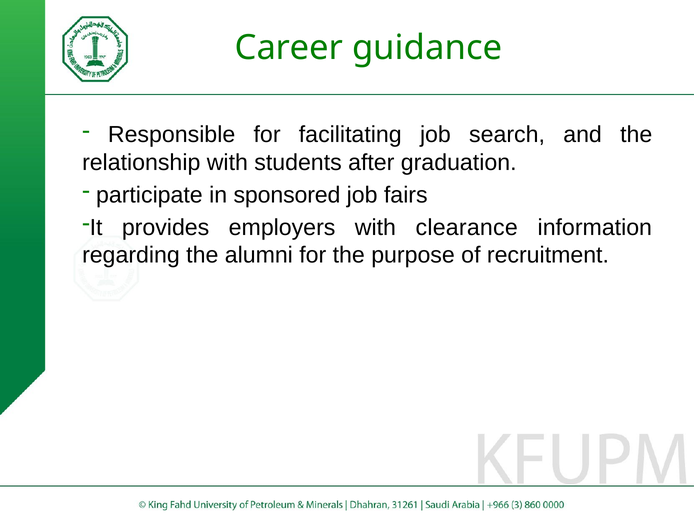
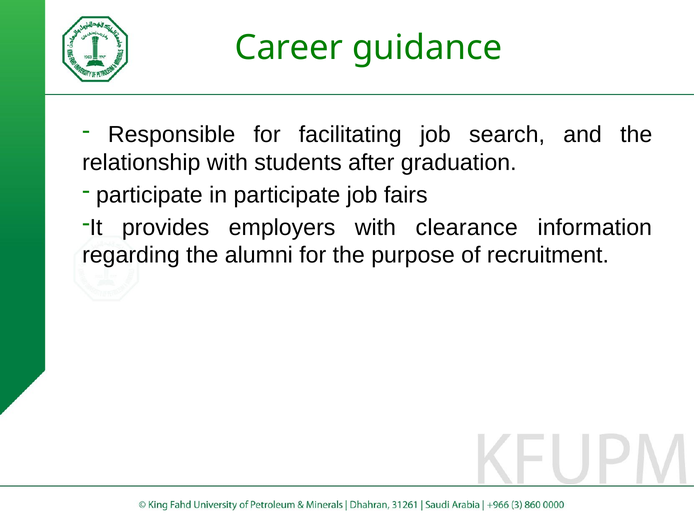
in sponsored: sponsored -> participate
